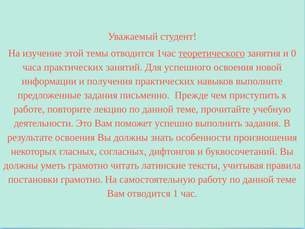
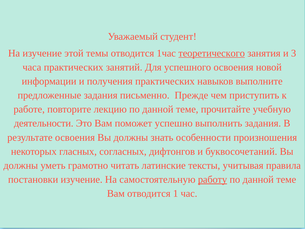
0: 0 -> 3
постановки грамотно: грамотно -> изучение
работу underline: none -> present
